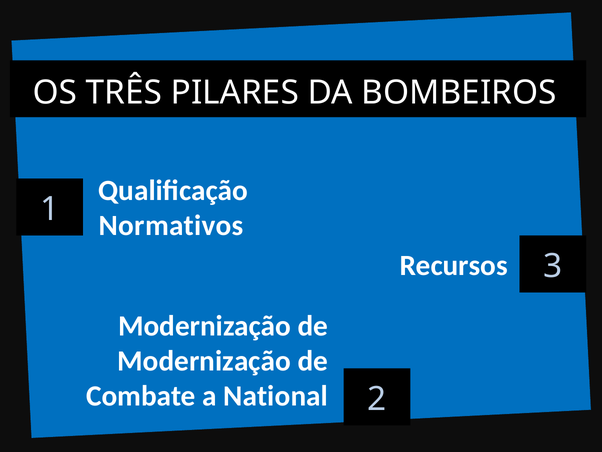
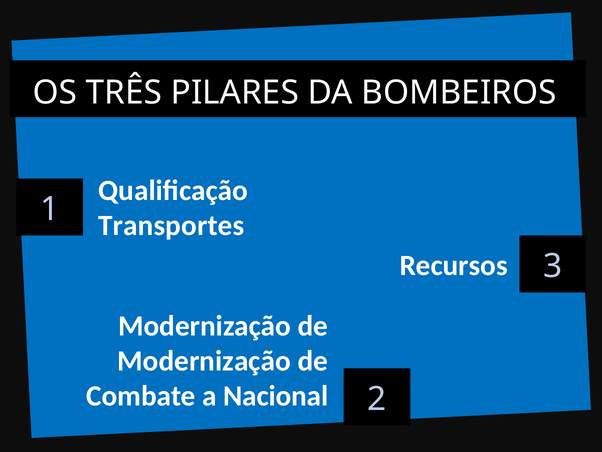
Normativos: Normativos -> Transportes
National: National -> Nacional
